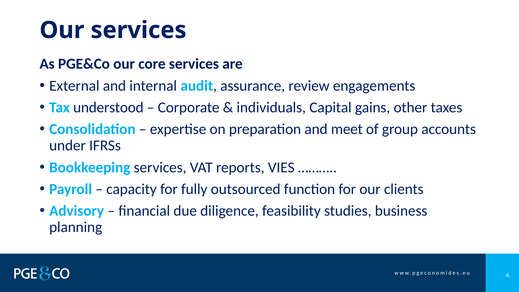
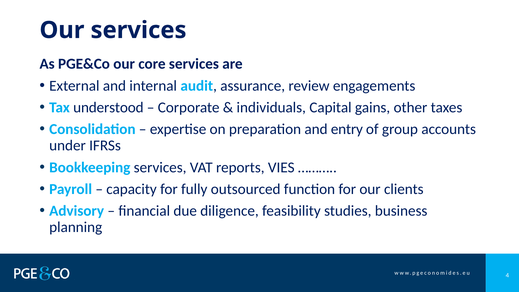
meet: meet -> entry
